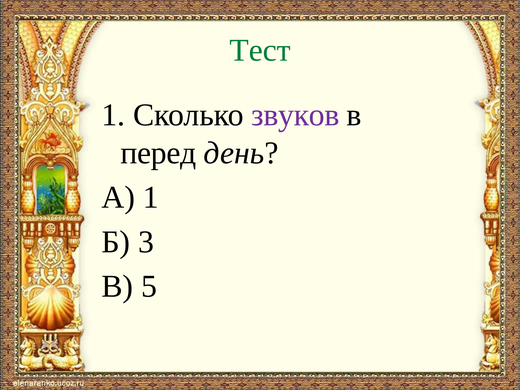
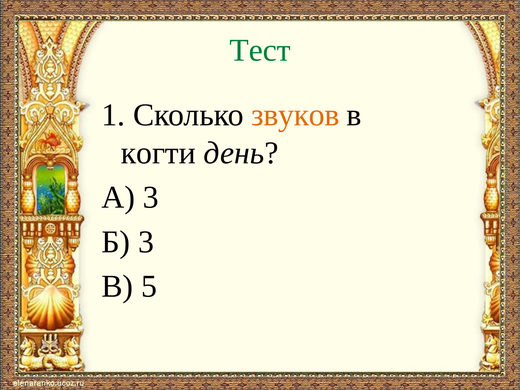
звуков colour: purple -> orange
перед: перед -> когти
А 1: 1 -> 3
